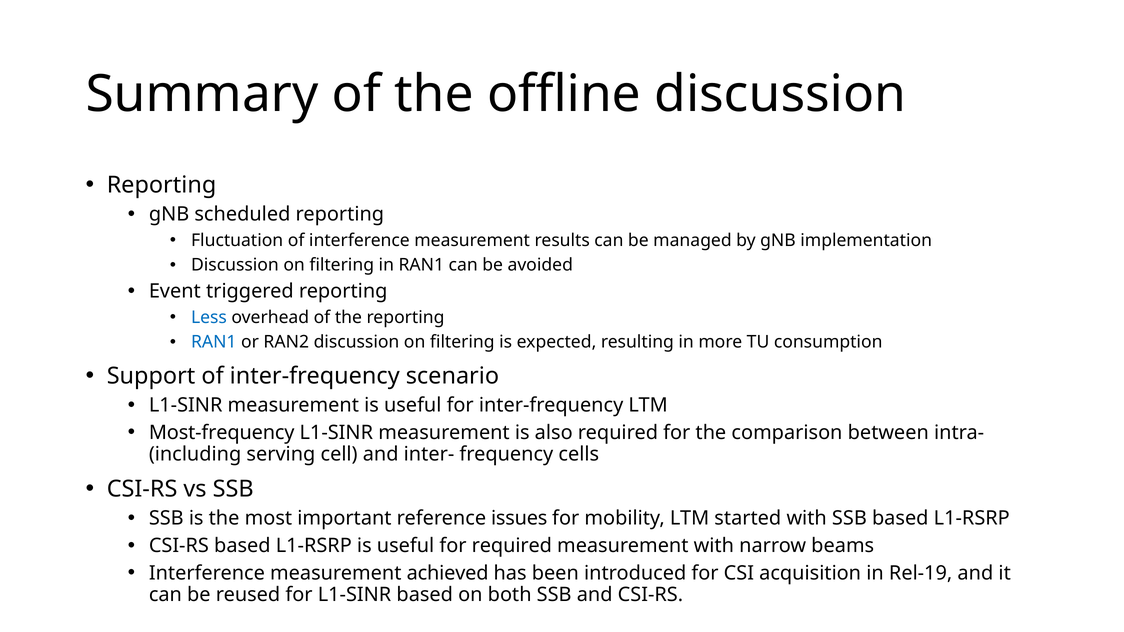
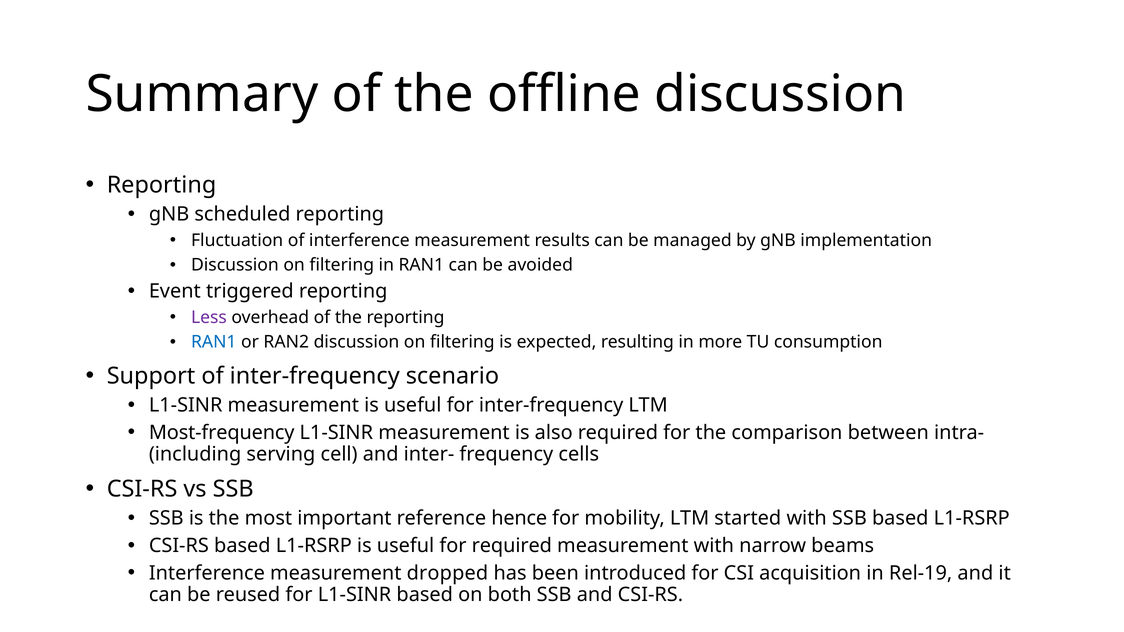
Less colour: blue -> purple
issues: issues -> hence
achieved: achieved -> dropped
